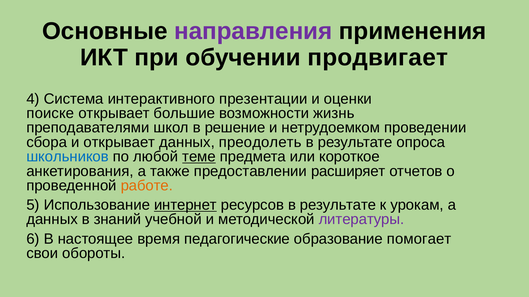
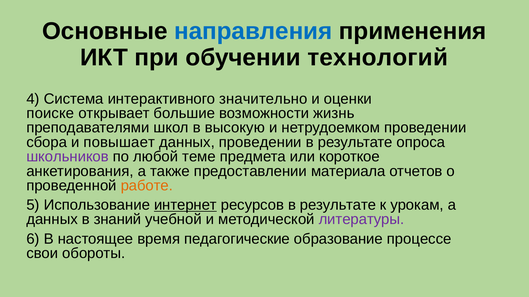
направления colour: purple -> blue
продвигает: продвигает -> технологий
презентации: презентации -> значительно
решение: решение -> высокую
и открывает: открывает -> повышает
данных преодолеть: преодолеть -> проведении
школьников colour: blue -> purple
теме underline: present -> none
расширяет: расширяет -> материала
помогает: помогает -> процессе
